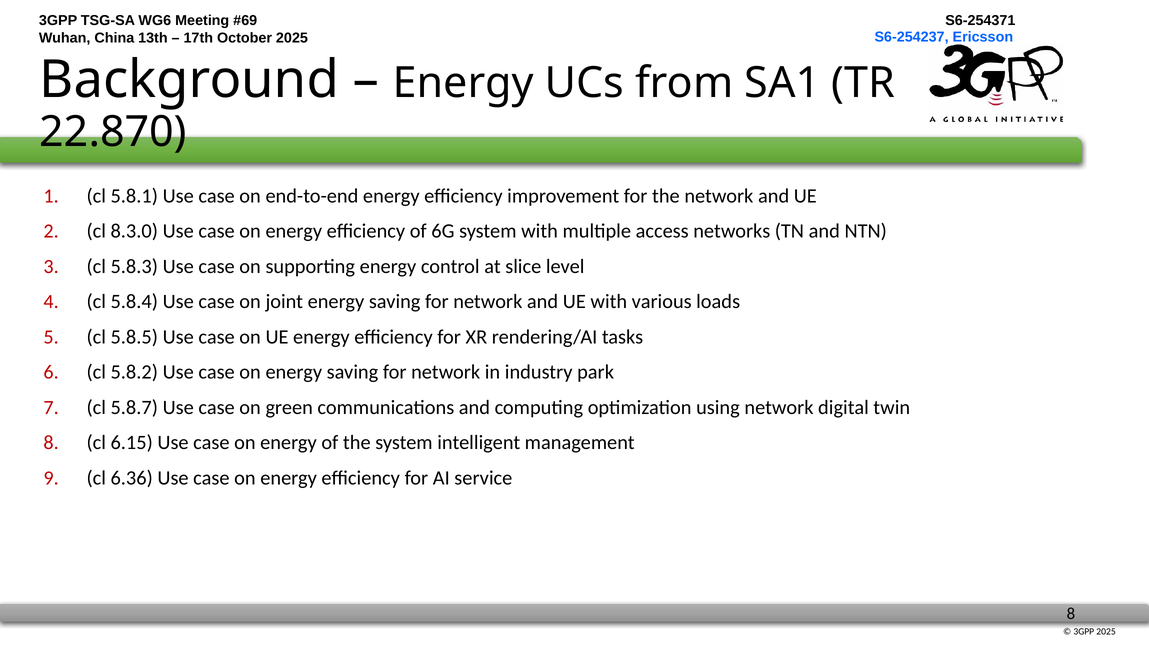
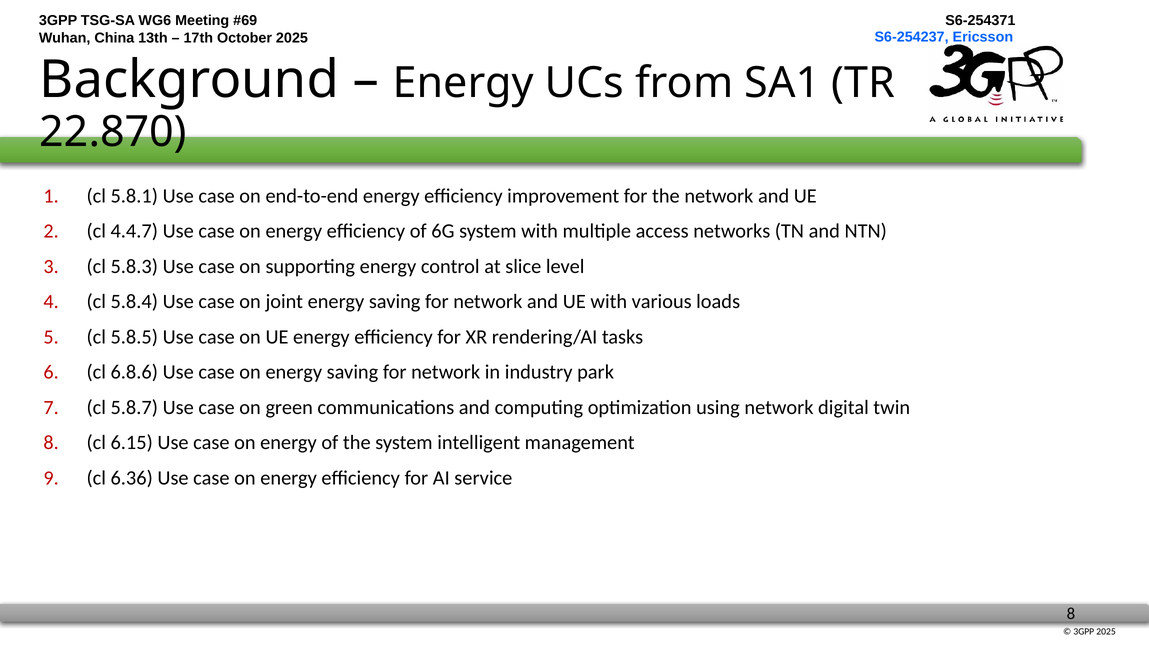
8.3.0: 8.3.0 -> 4.4.7
5.8.2: 5.8.2 -> 6.8.6
